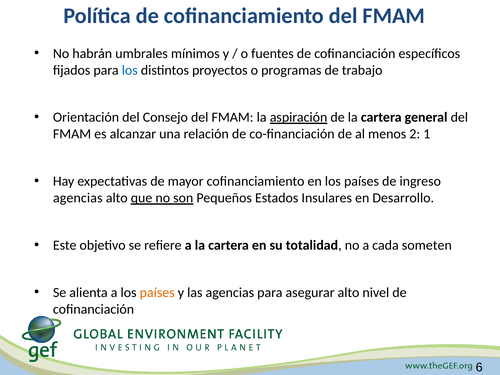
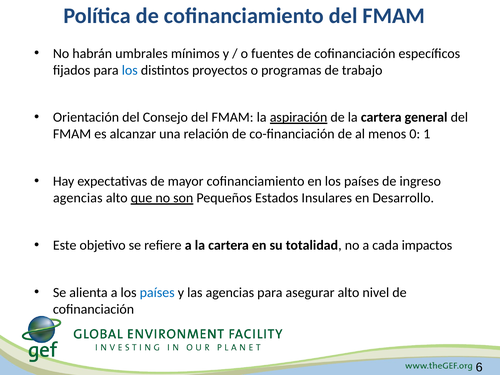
2: 2 -> 0
someten: someten -> impactos
países at (157, 292) colour: orange -> blue
